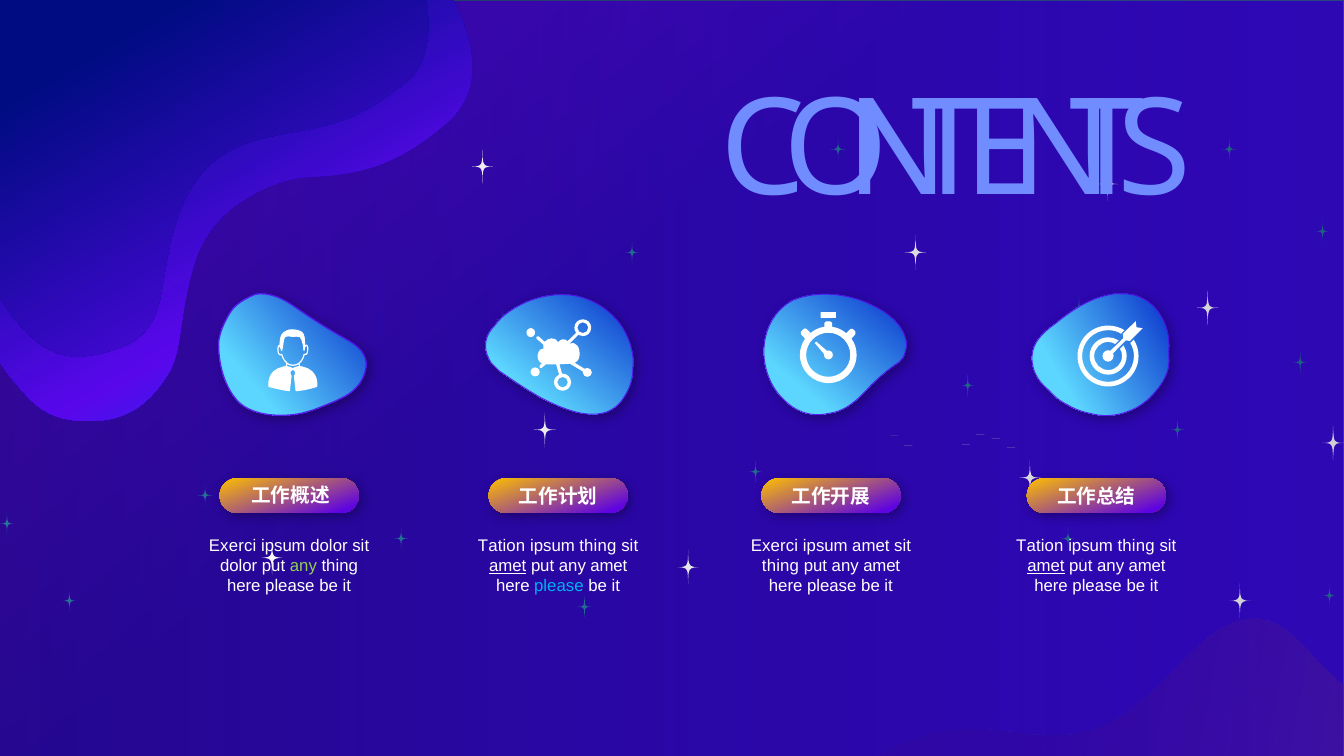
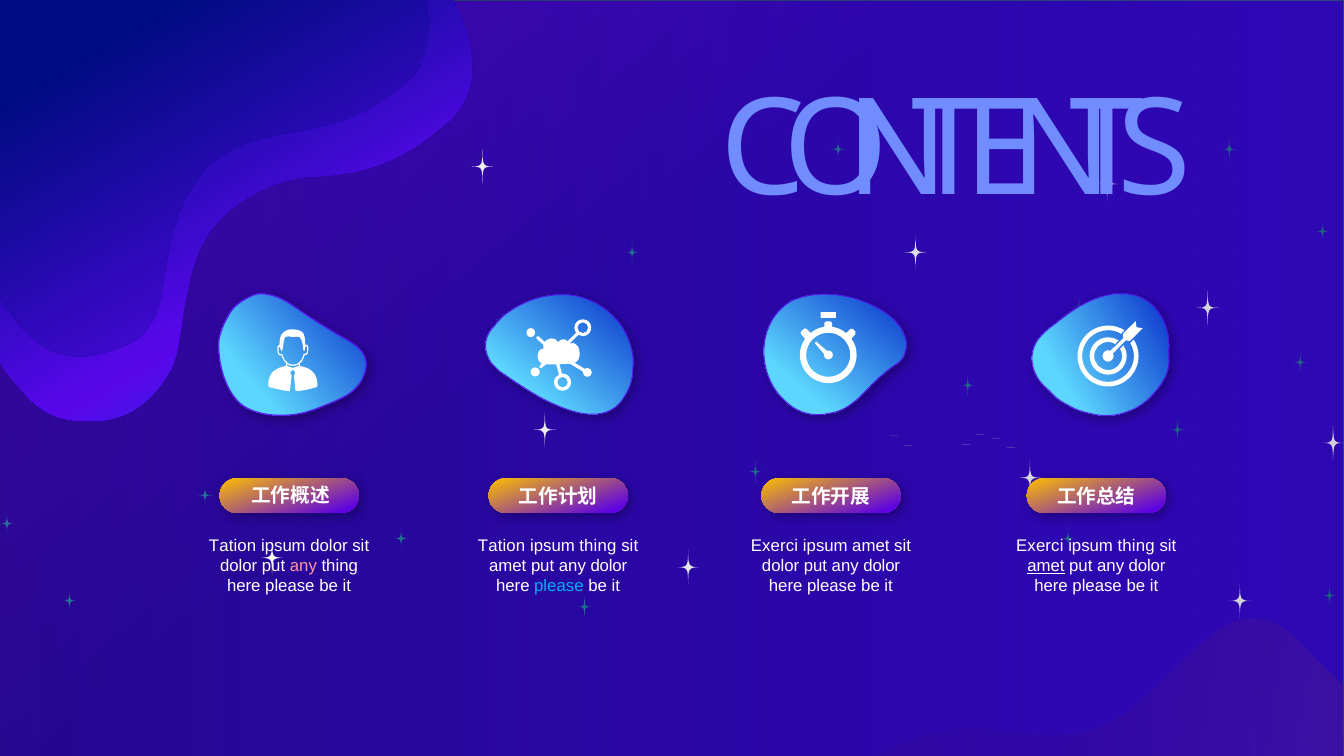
Exerci at (233, 546): Exerci -> Tation
Tation at (1040, 546): Tation -> Exerci
any at (303, 566) colour: light green -> pink
amet at (508, 566) underline: present -> none
amet at (609, 566): amet -> dolor
thing at (780, 566): thing -> dolor
amet at (882, 566): amet -> dolor
amet at (1147, 566): amet -> dolor
